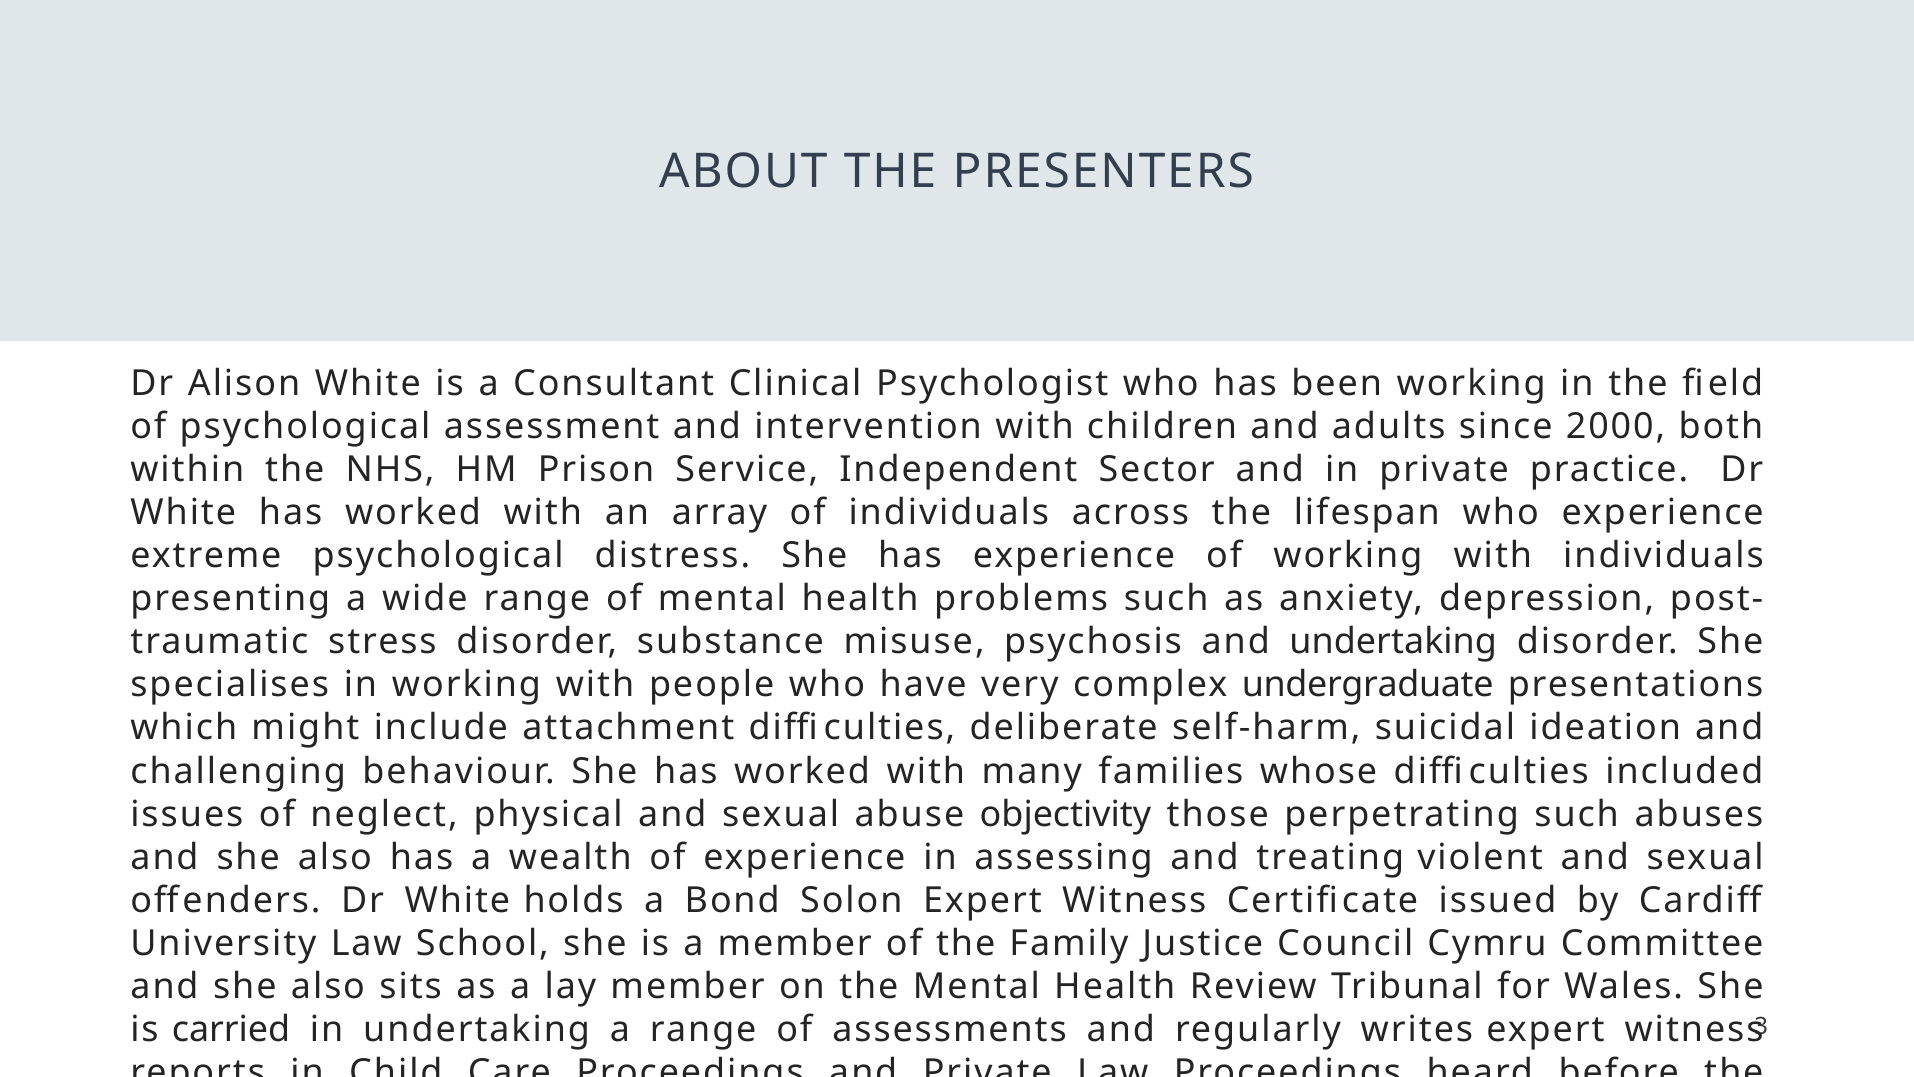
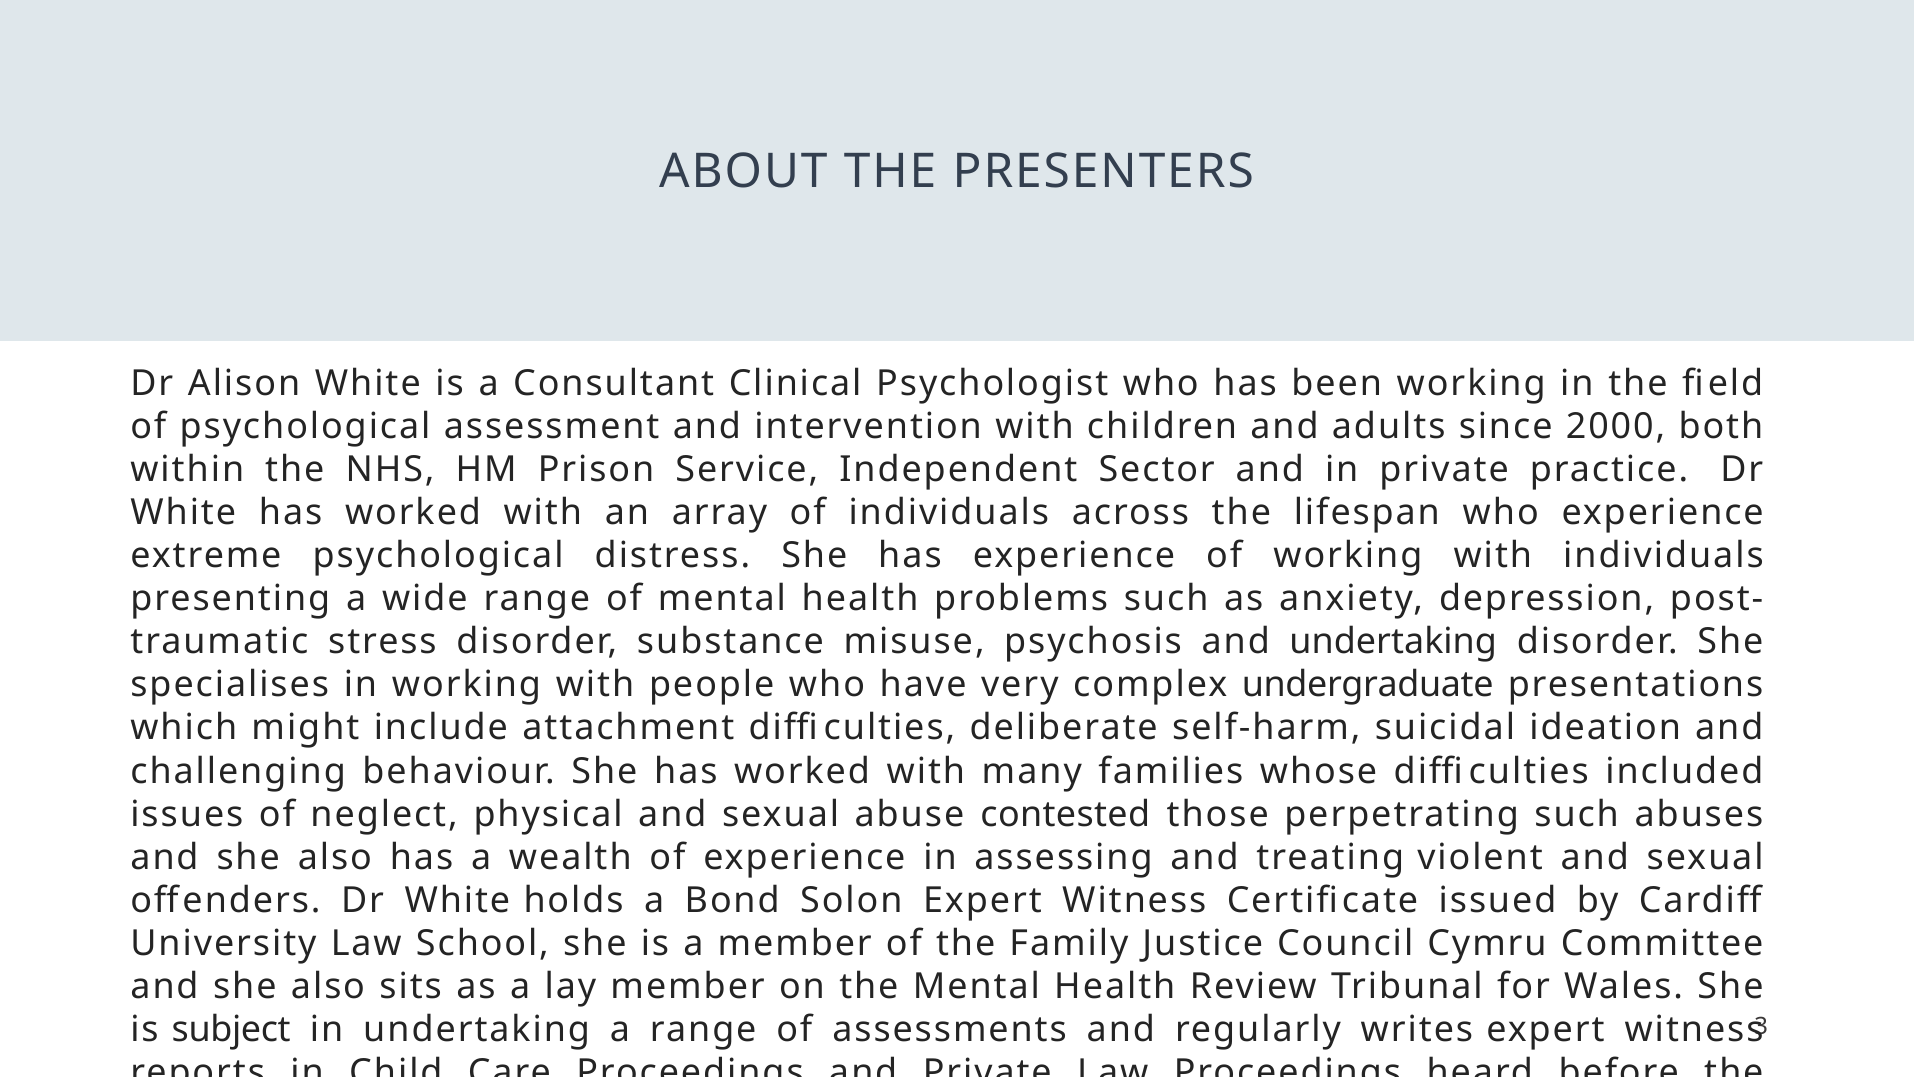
objectivity: objectivity -> contested
carried: carried -> subject
